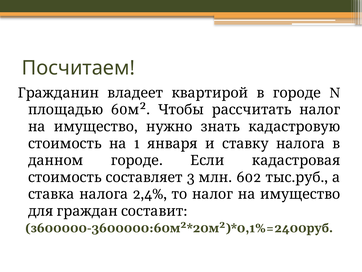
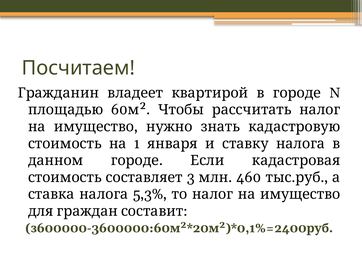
602: 602 -> 460
2,4%: 2,4% -> 5,3%
